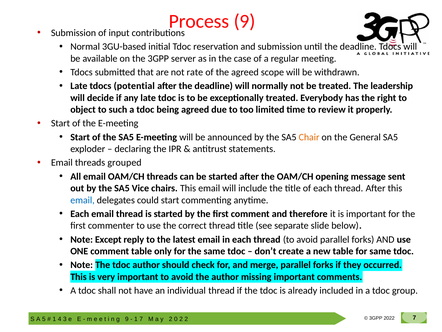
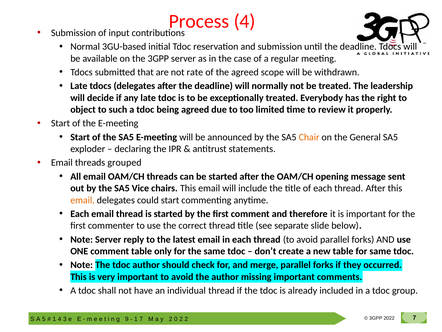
Process 9: 9 -> 4
tdocs potential: potential -> delegates
email at (82, 200) colour: blue -> orange
Note Except: Except -> Server
